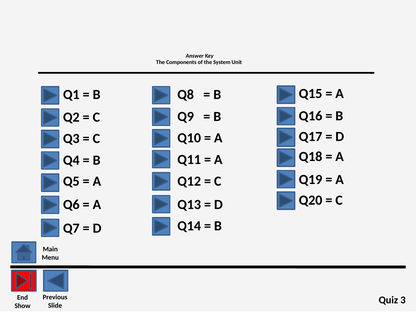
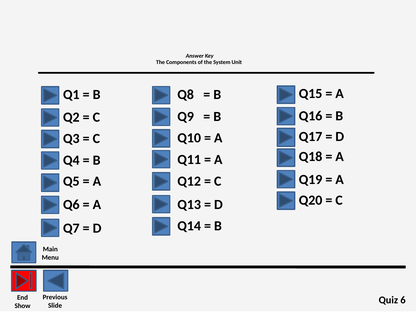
3: 3 -> 6
